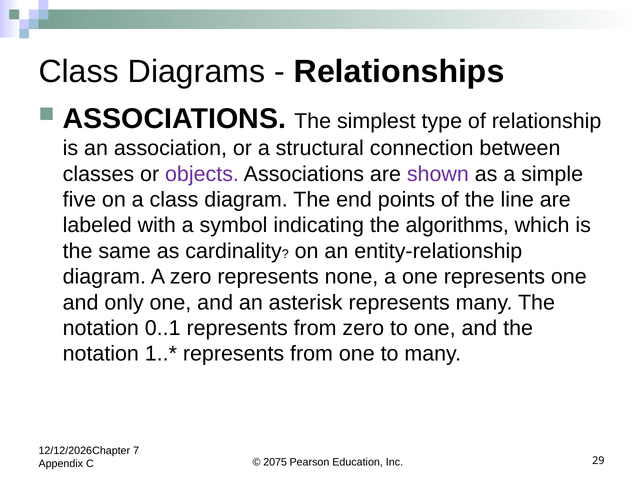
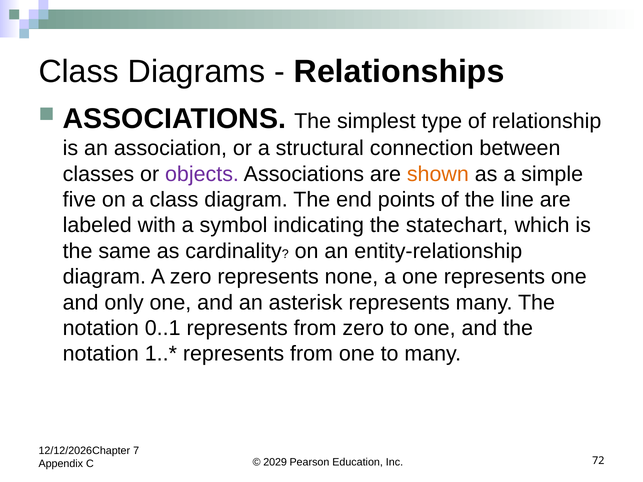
shown colour: purple -> orange
algorithms: algorithms -> statechart
2075: 2075 -> 2029
29: 29 -> 72
